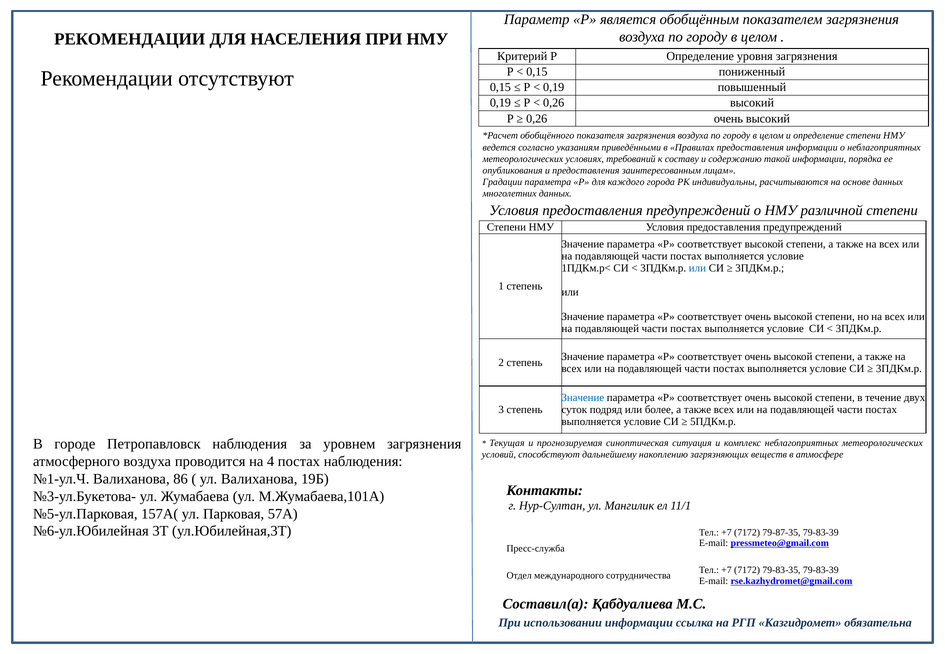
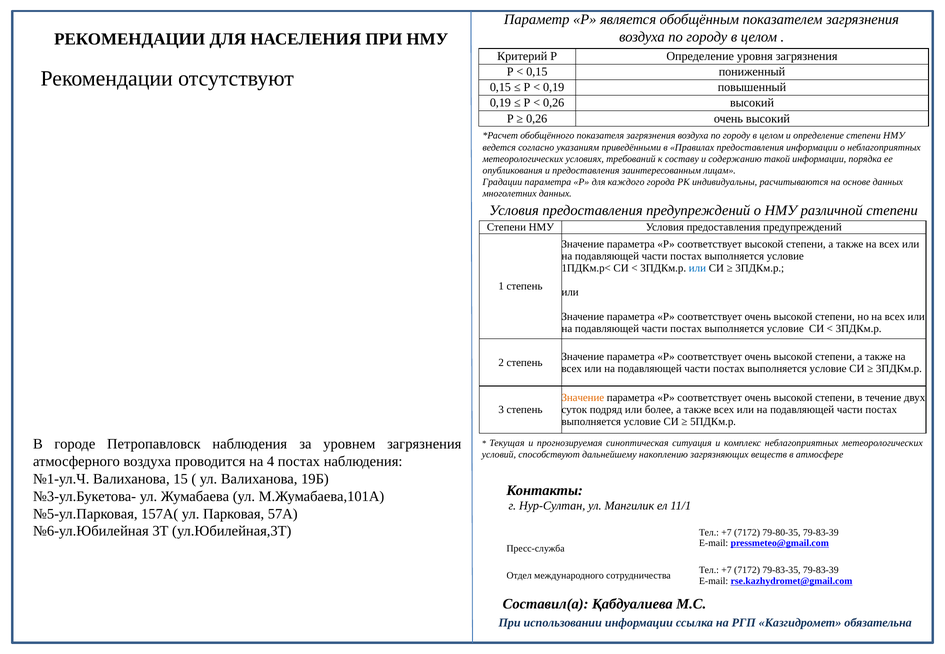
Значение at (583, 398) colour: blue -> orange
86: 86 -> 15
79-87-35: 79-87-35 -> 79-80-35
